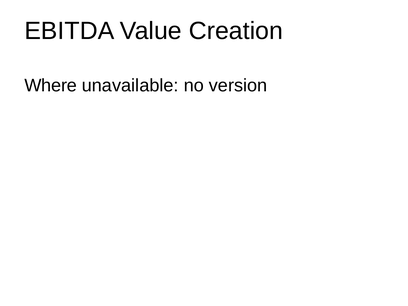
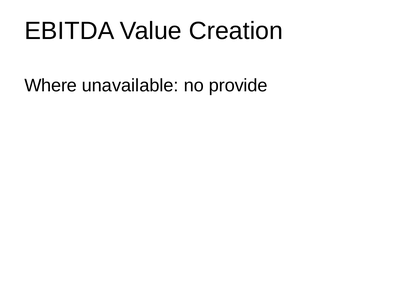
version: version -> provide
